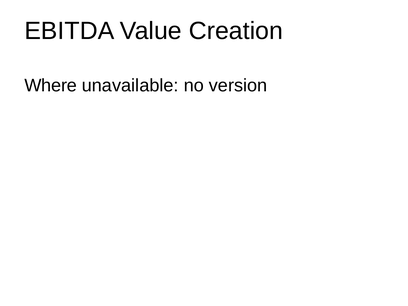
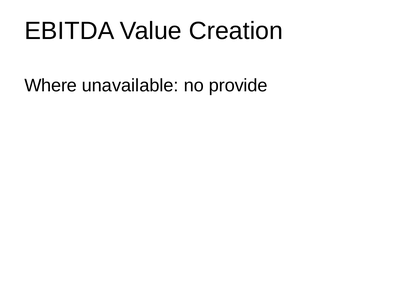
version: version -> provide
